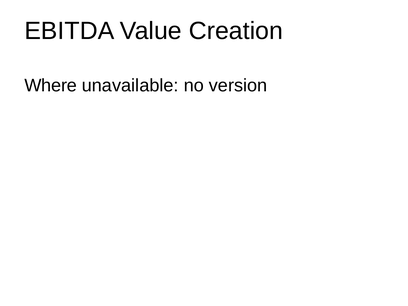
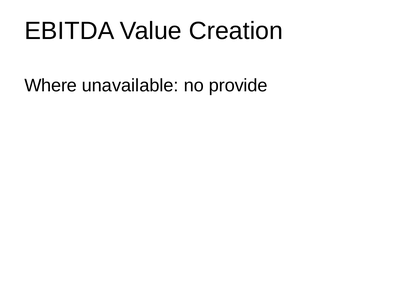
version: version -> provide
